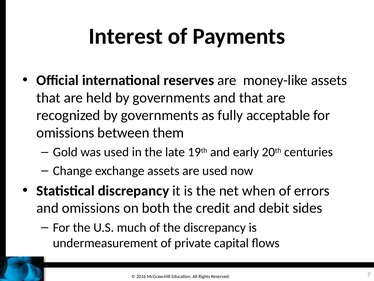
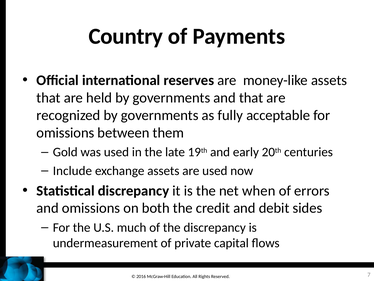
Interest: Interest -> Country
Change: Change -> Include
